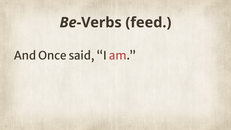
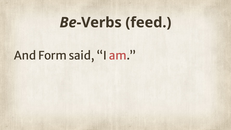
Once: Once -> Form
